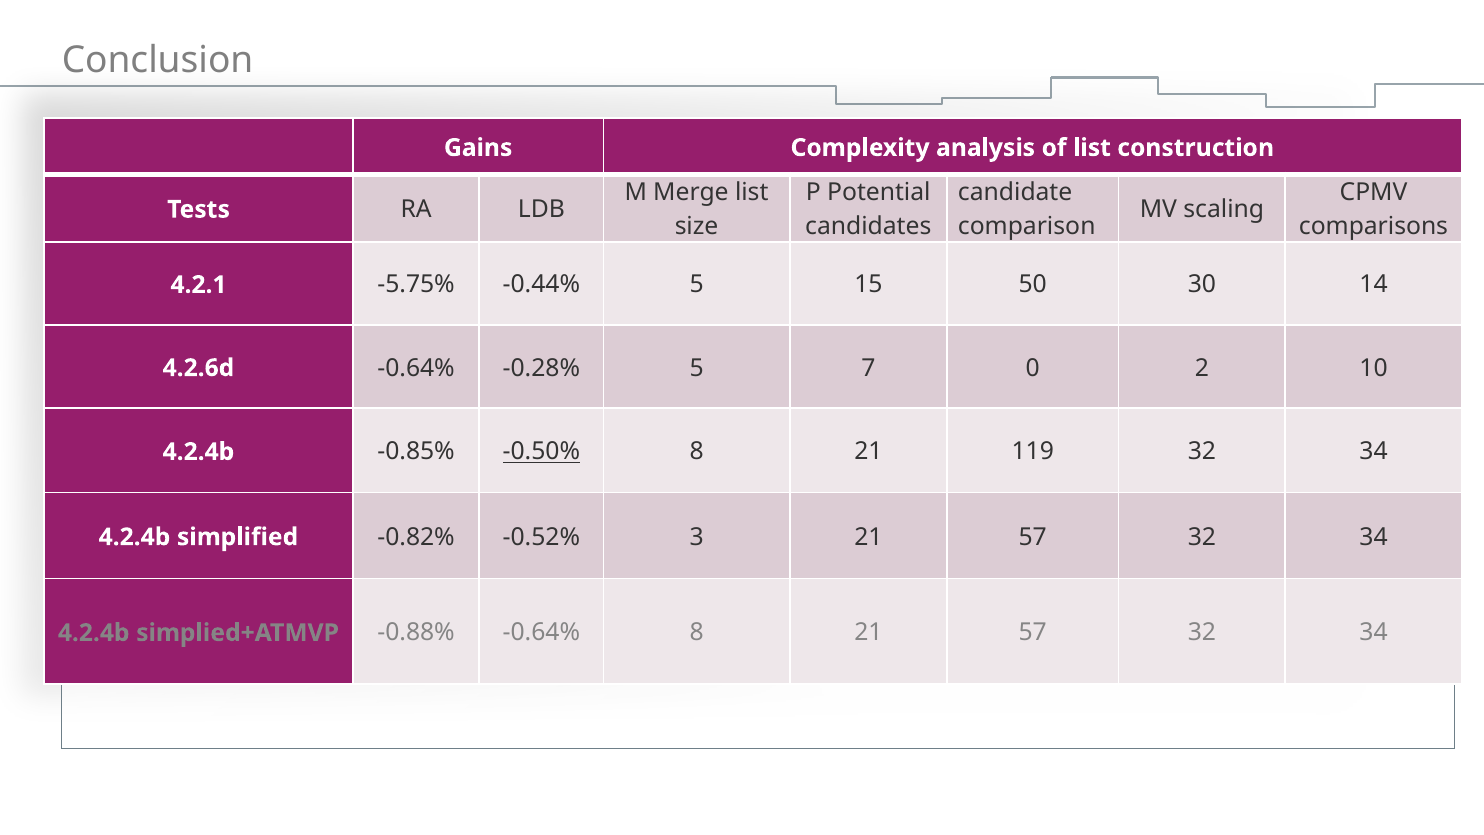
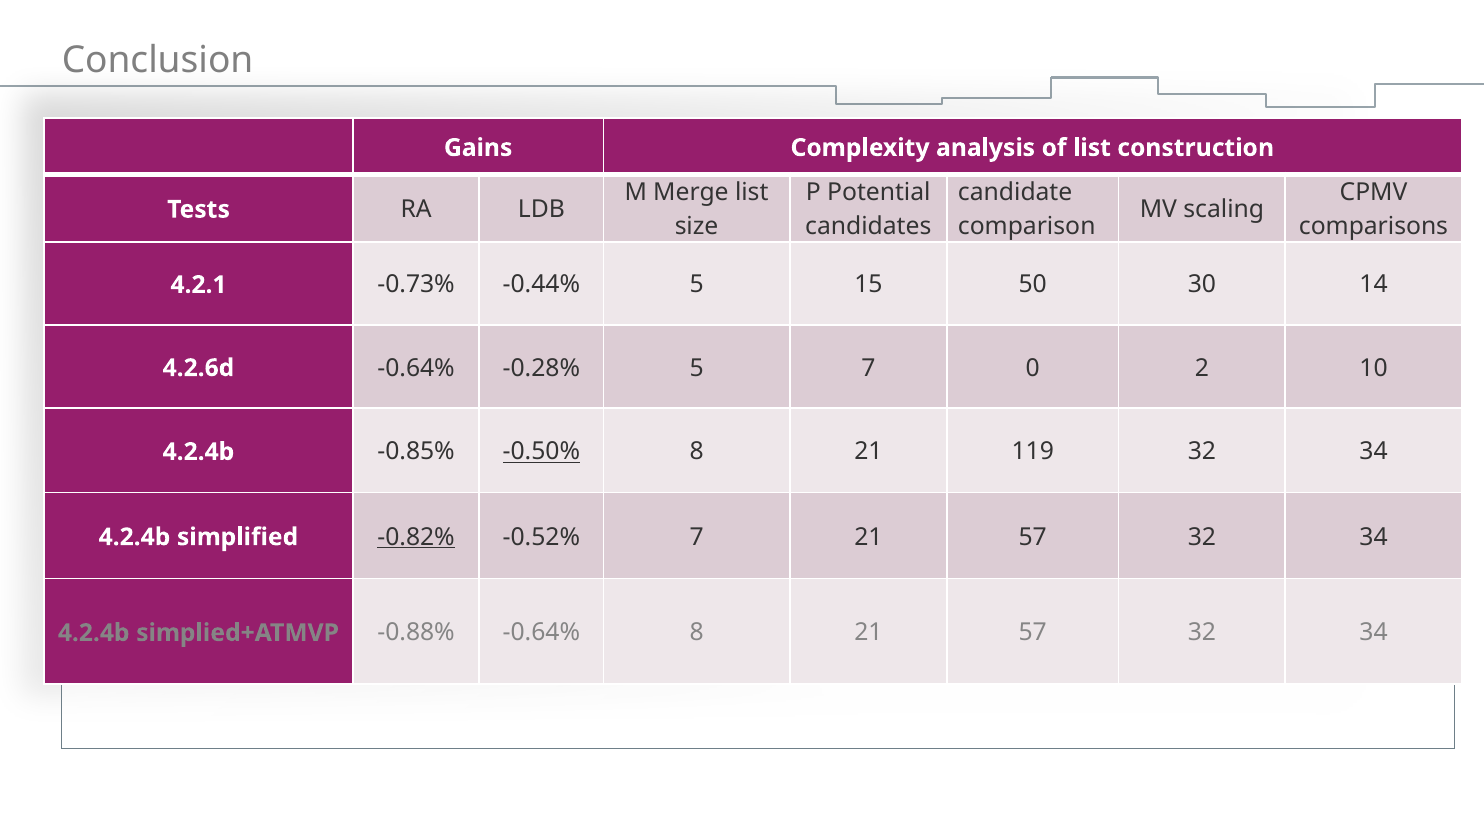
-5.75%: -5.75% -> -0.73%
-0.82% underline: none -> present
-0.52% 3: 3 -> 7
